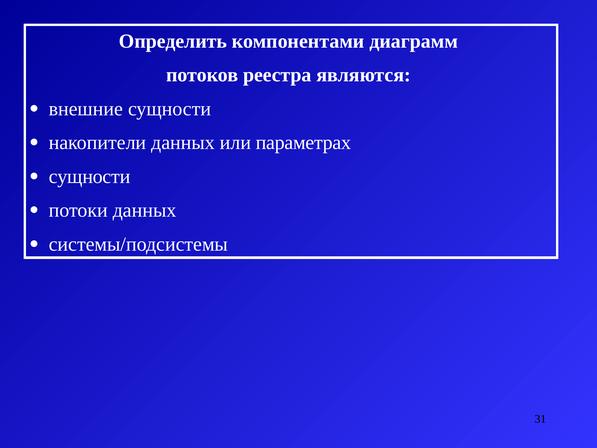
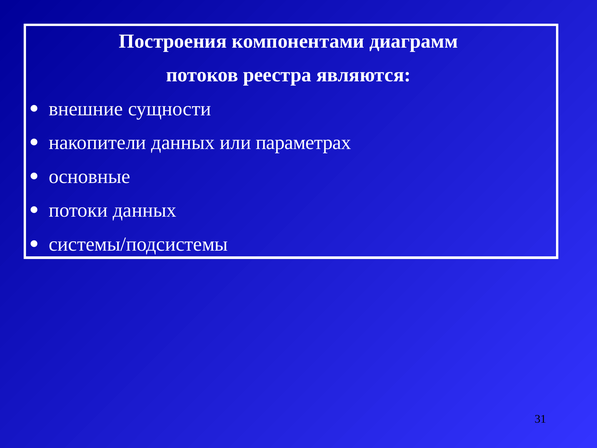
Определить: Определить -> Построения
сущности at (90, 176): сущности -> основные
